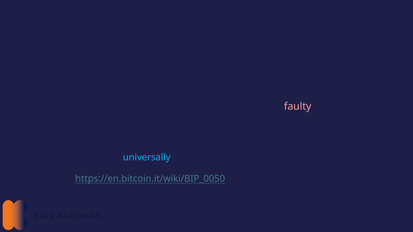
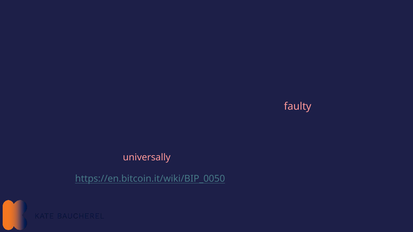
universally colour: light blue -> pink
